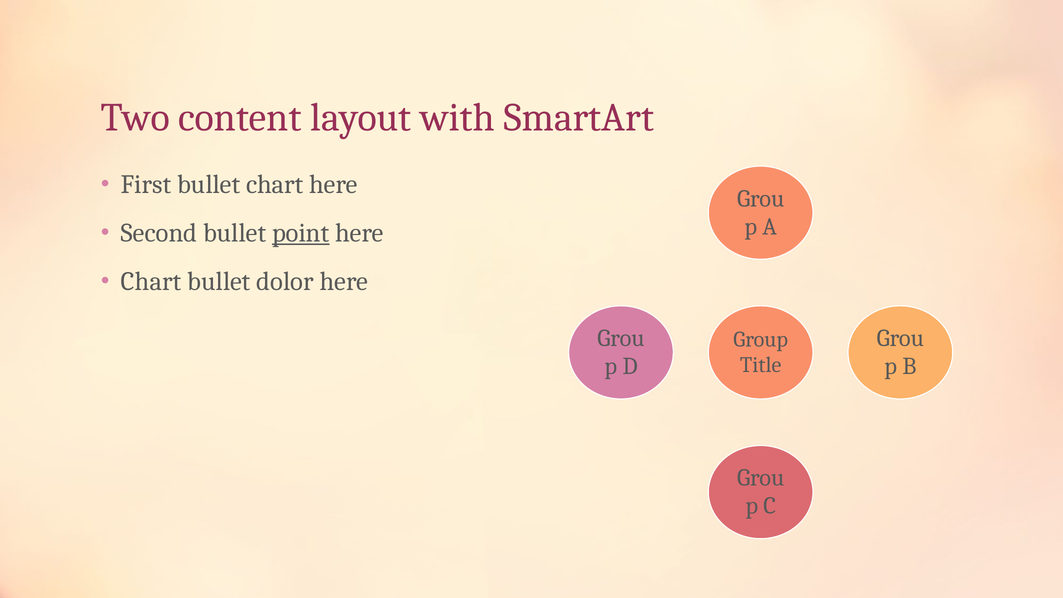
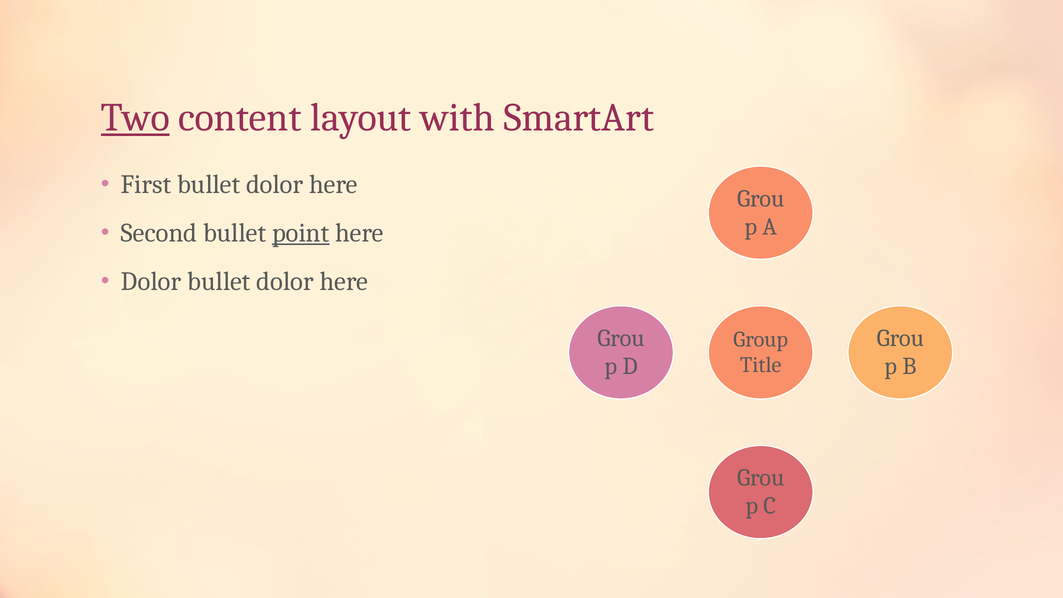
Two underline: none -> present
First bullet chart: chart -> dolor
Chart at (151, 282): Chart -> Dolor
